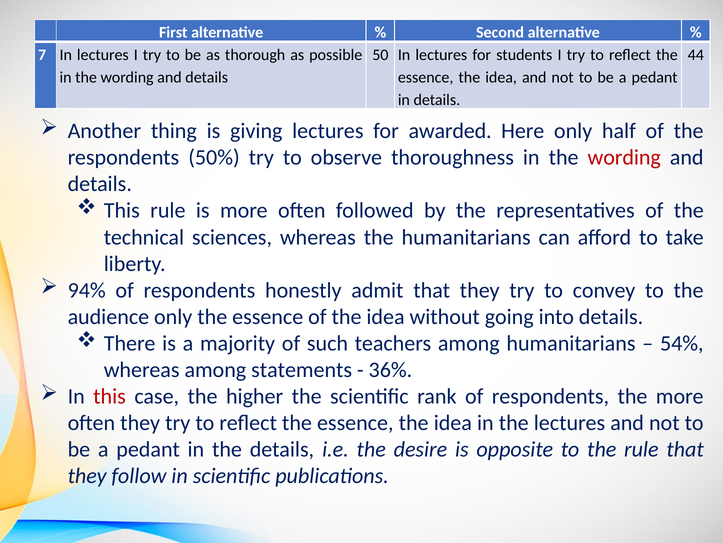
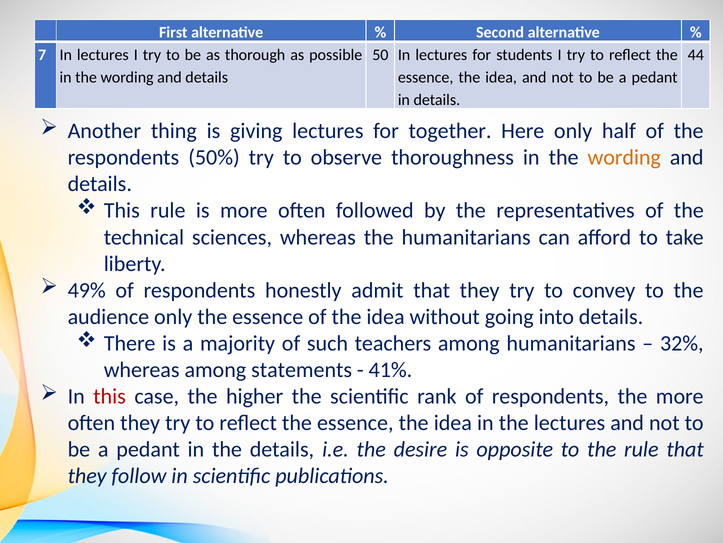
awarded: awarded -> together
wording at (624, 157) colour: red -> orange
94%: 94% -> 49%
54%: 54% -> 32%
36%: 36% -> 41%
